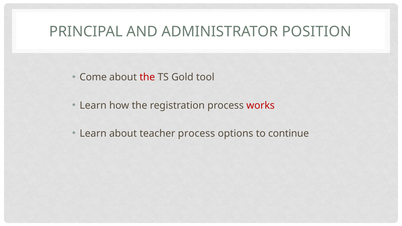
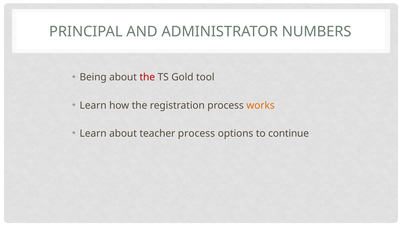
POSITION: POSITION -> NUMBERS
Come: Come -> Being
works colour: red -> orange
